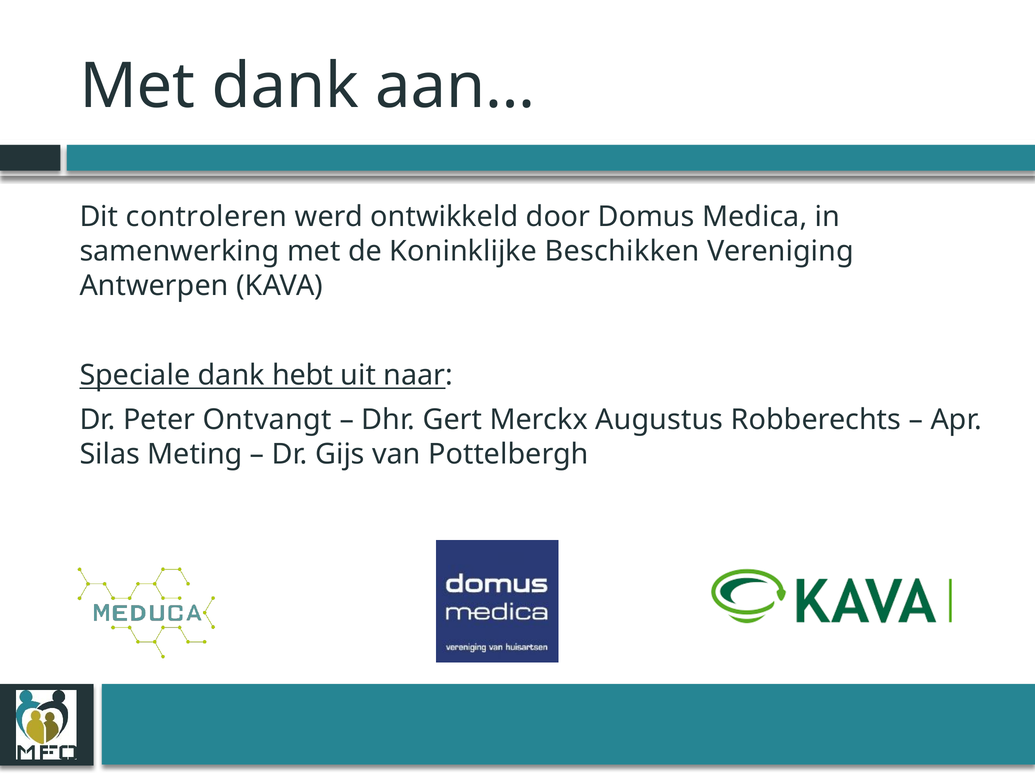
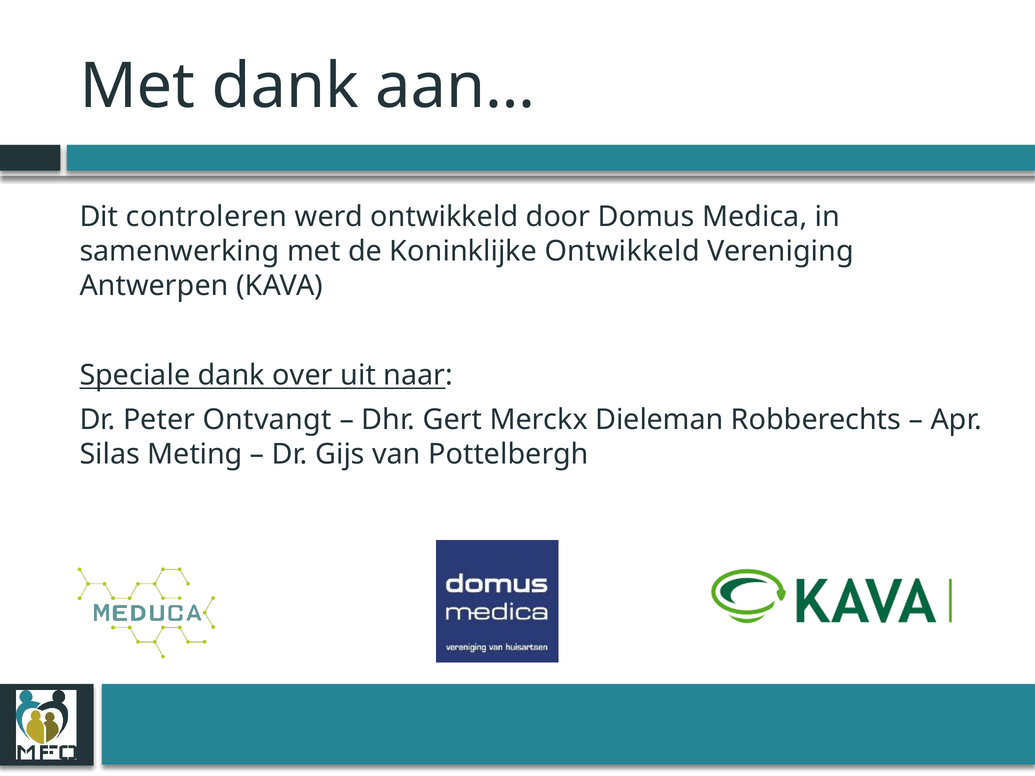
Koninklijke Beschikken: Beschikken -> Ontwikkeld
hebt: hebt -> over
Augustus: Augustus -> Dieleman
